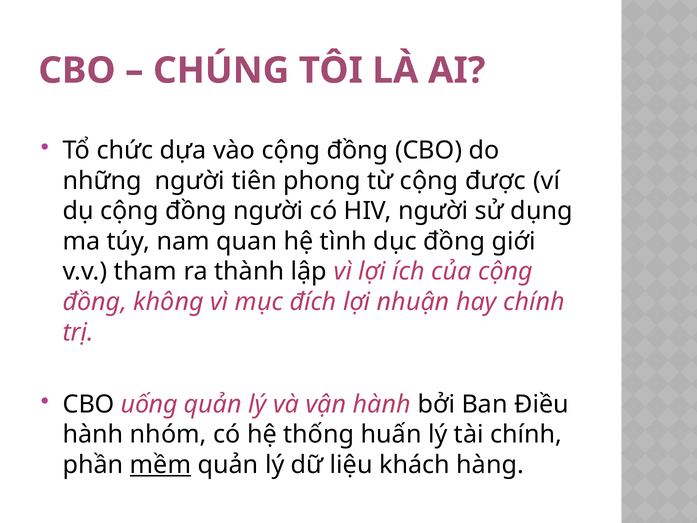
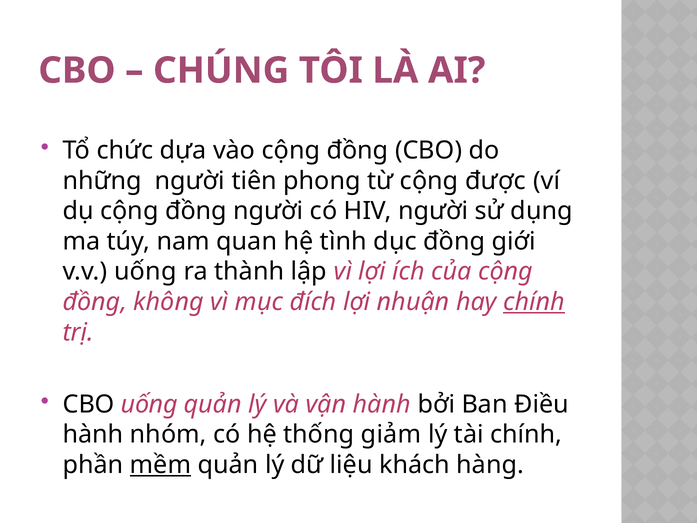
v.v tham: tham -> uống
chính at (534, 302) underline: none -> present
huấn: huấn -> giảm
